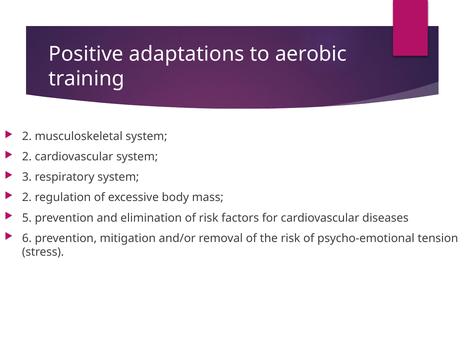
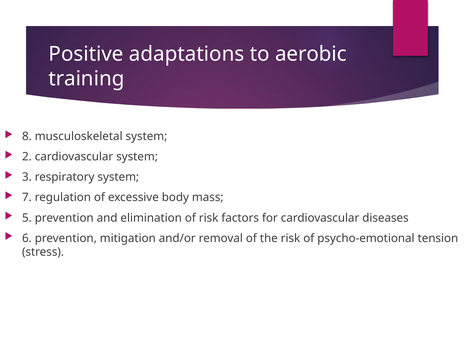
2 at (27, 136): 2 -> 8
2 at (27, 198): 2 -> 7
